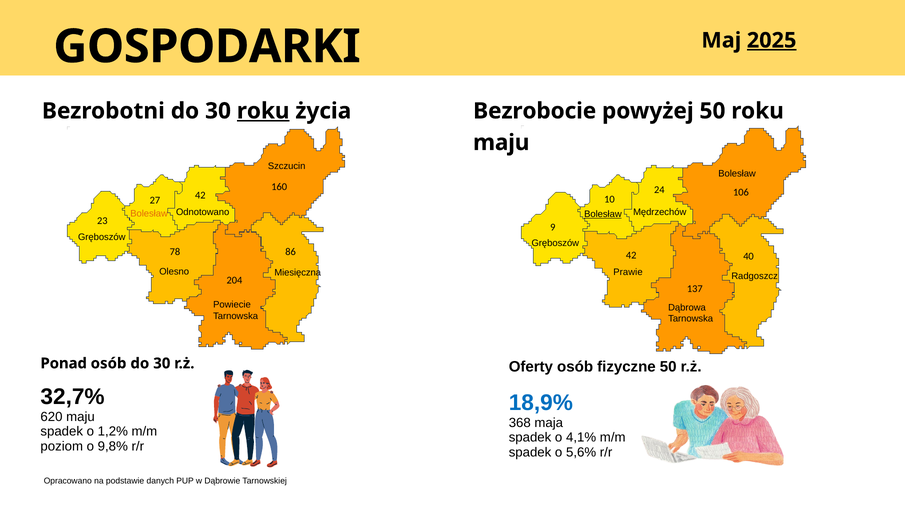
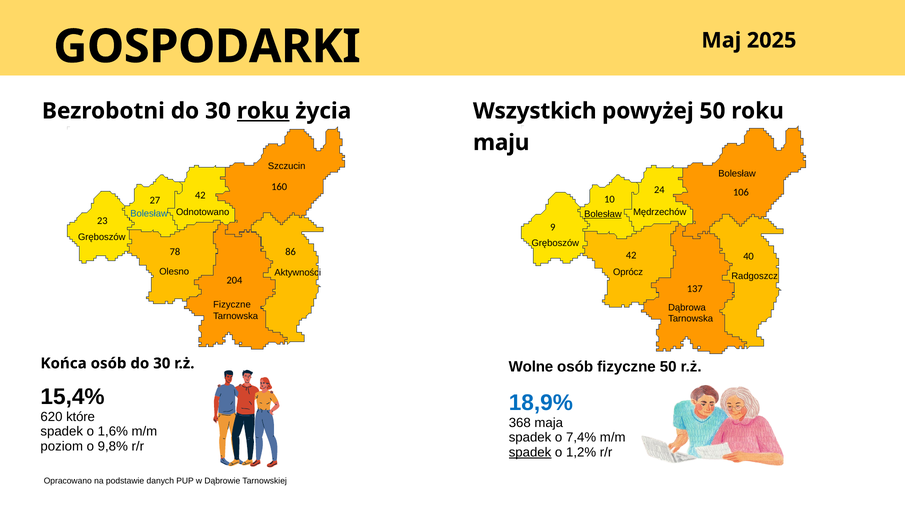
2025 underline: present -> none
Bezrobocie: Bezrobocie -> Wszystkich
Bolesław at (149, 213) colour: orange -> blue
Prawie: Prawie -> Oprócz
Miesięczna: Miesięczna -> Aktywności
Powiecie at (232, 305): Powiecie -> Fizyczne
Oferty: Oferty -> Wolne
Ponad: Ponad -> Końca
32,7%: 32,7% -> 15,4%
620 maju: maju -> które
1,2%: 1,2% -> 1,6%
4,1%: 4,1% -> 7,4%
spadek at (530, 452) underline: none -> present
5,6%: 5,6% -> 1,2%
